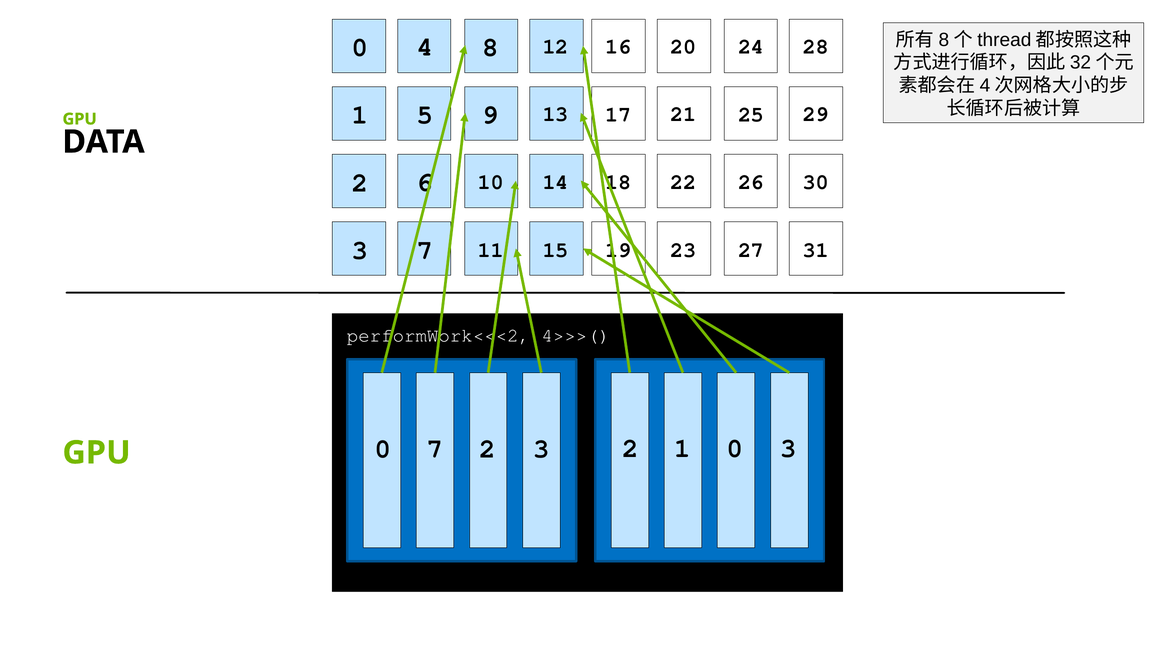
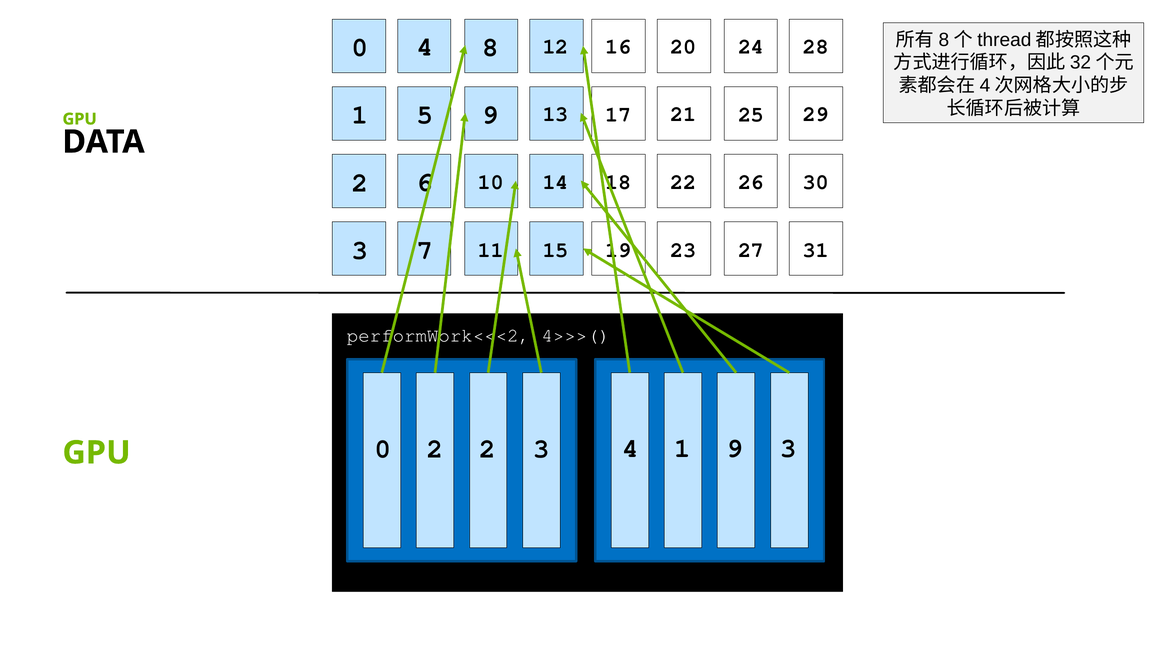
0 7: 7 -> 2
2 at (630, 448): 2 -> 4
1 0: 0 -> 9
